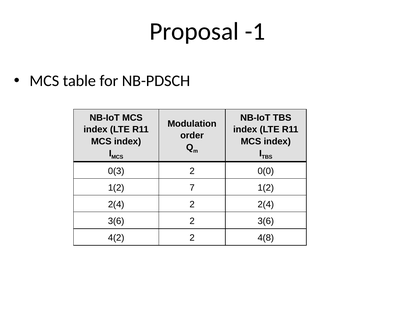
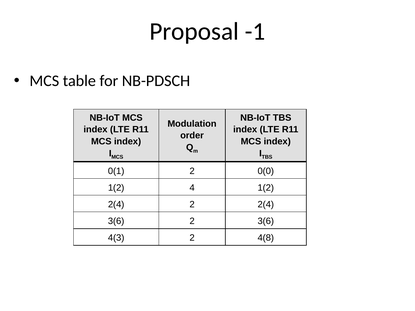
0(3: 0(3 -> 0(1
7: 7 -> 4
4(2: 4(2 -> 4(3
